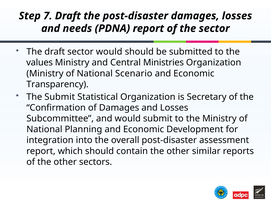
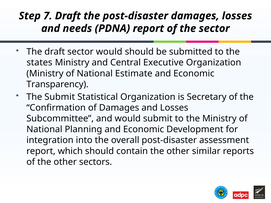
values: values -> states
Ministries: Ministries -> Executive
Scenario: Scenario -> Estimate
